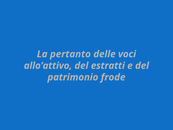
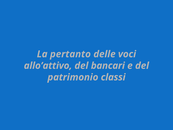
estratti: estratti -> bancari
frode: frode -> classi
